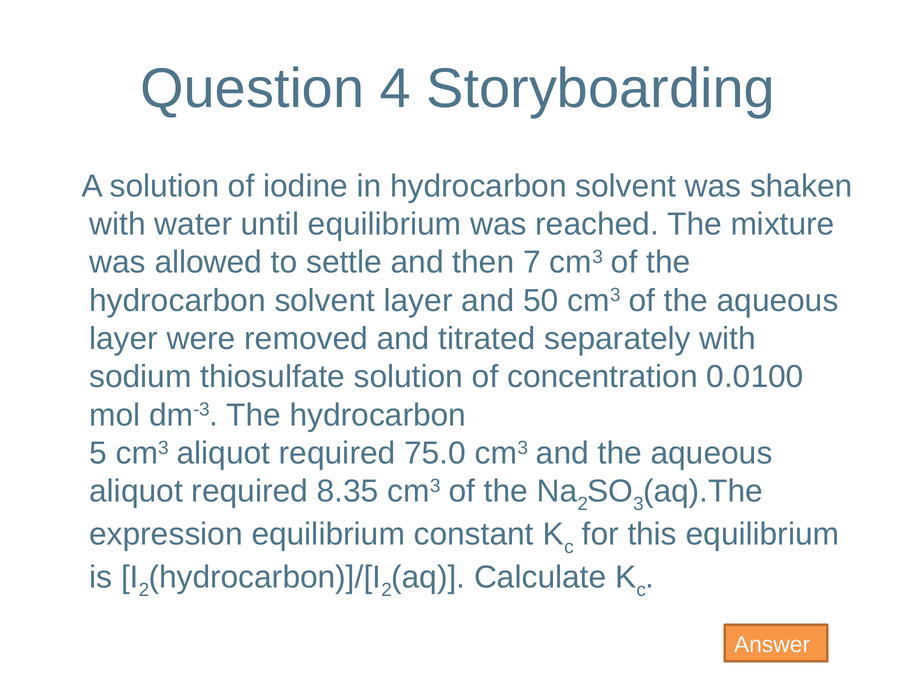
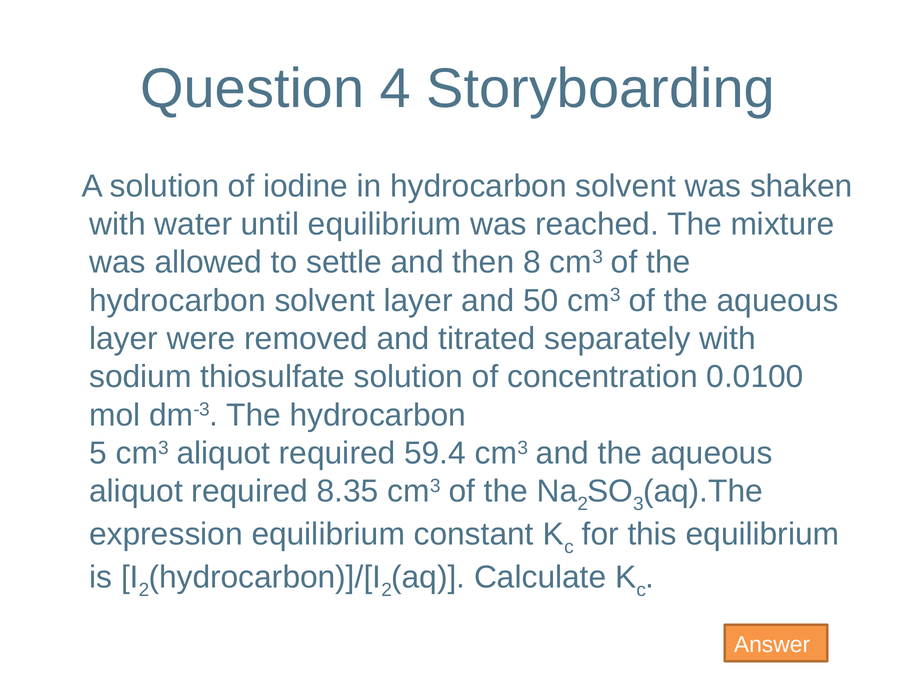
7: 7 -> 8
75.0: 75.0 -> 59.4
